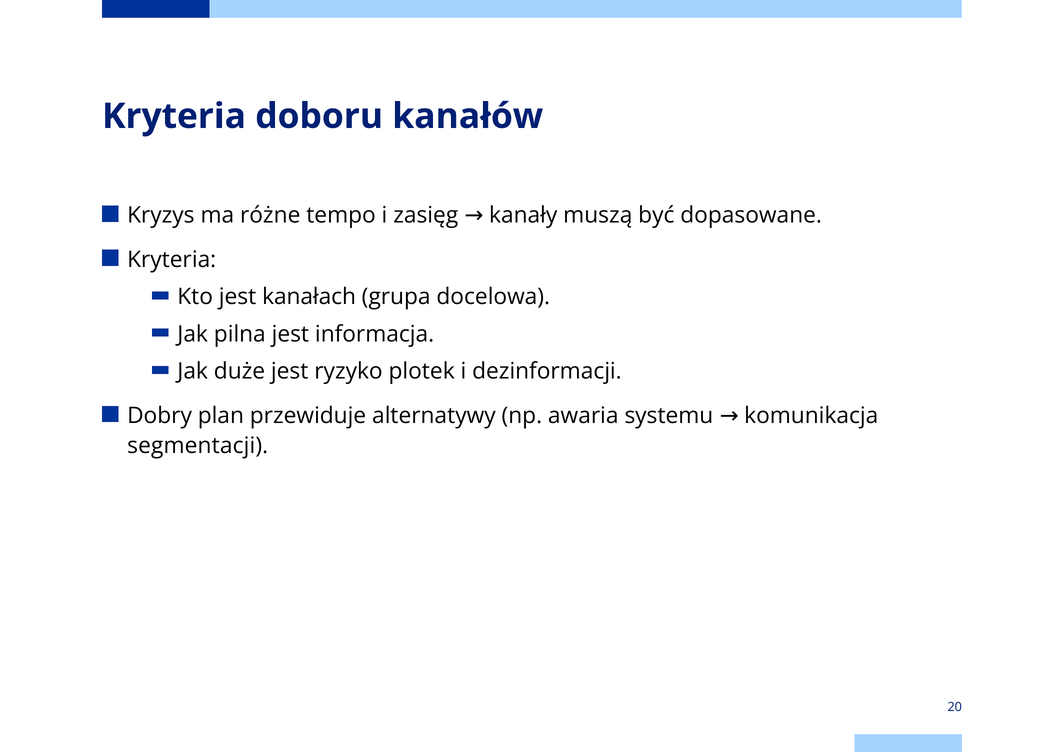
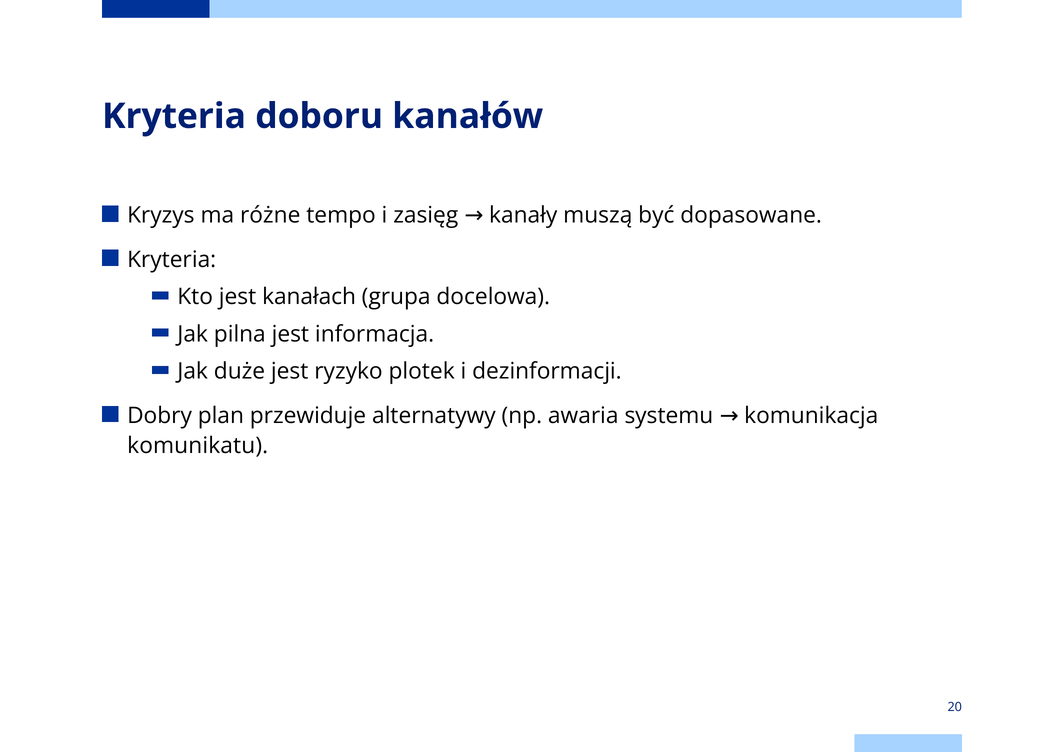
segmentacji: segmentacji -> komunikatu
